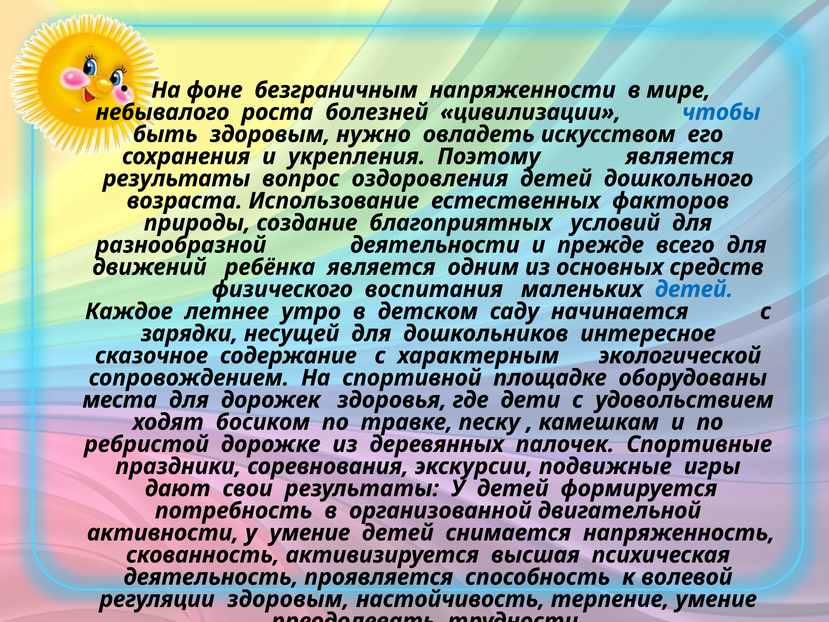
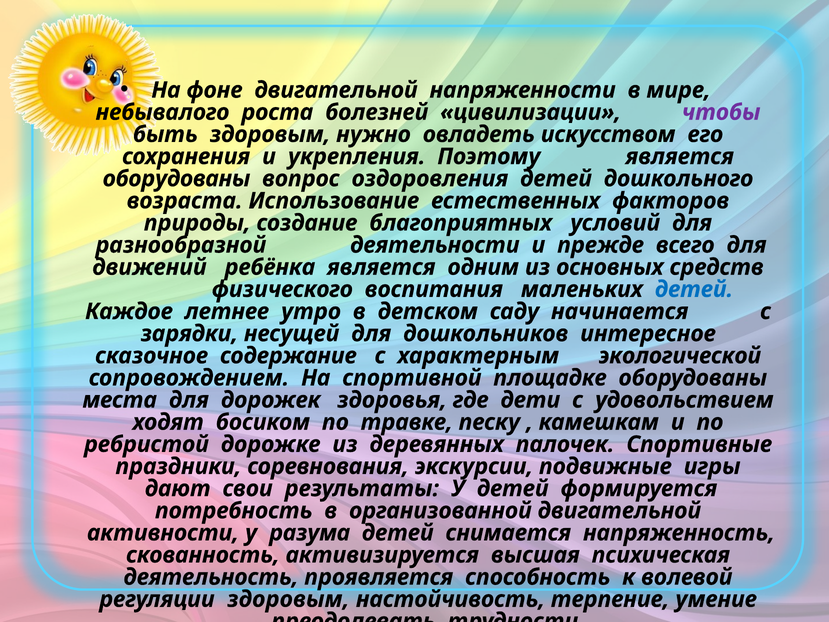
фоне безграничным: безграничным -> двигательной
чтобы colour: blue -> purple
результаты at (177, 179): результаты -> оборудованы
у умение: умение -> разума
